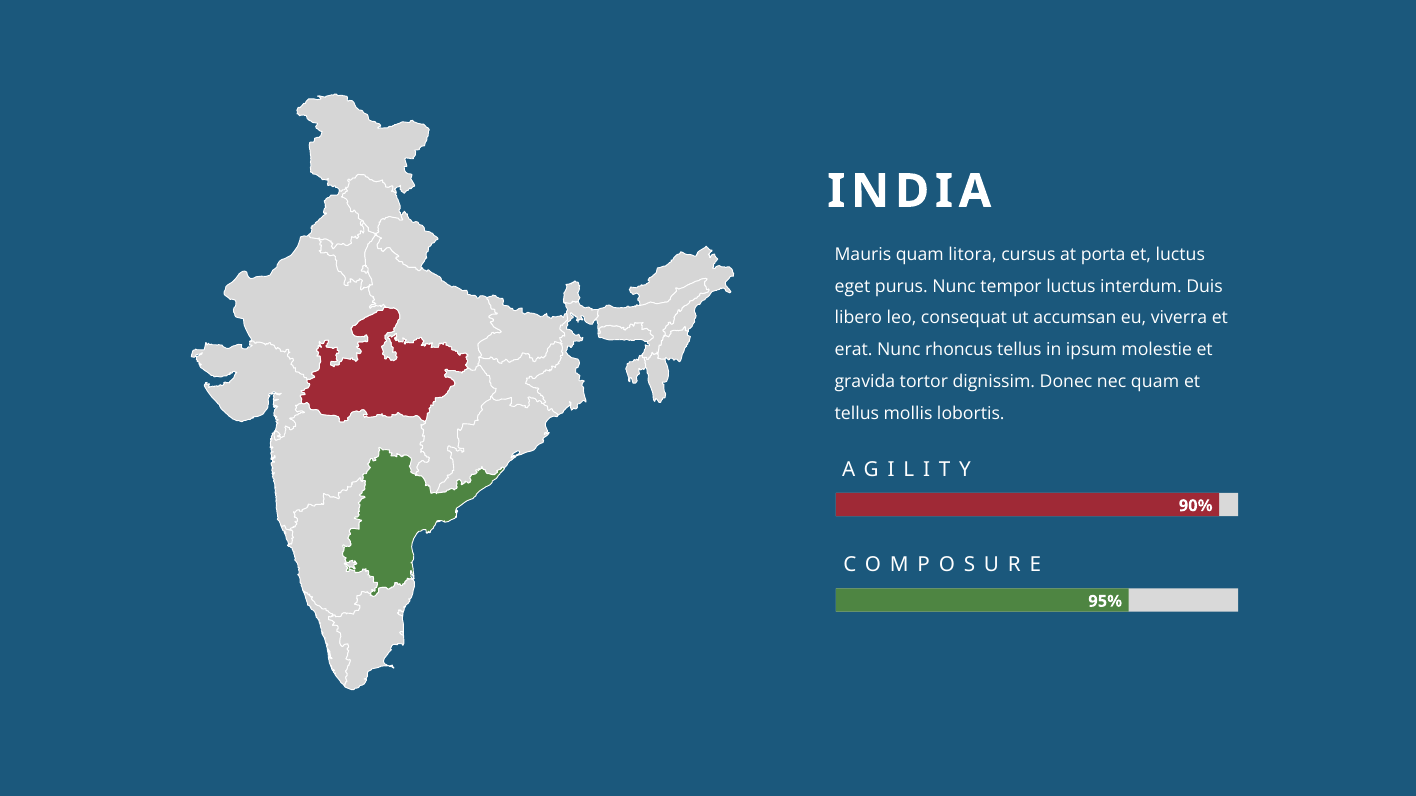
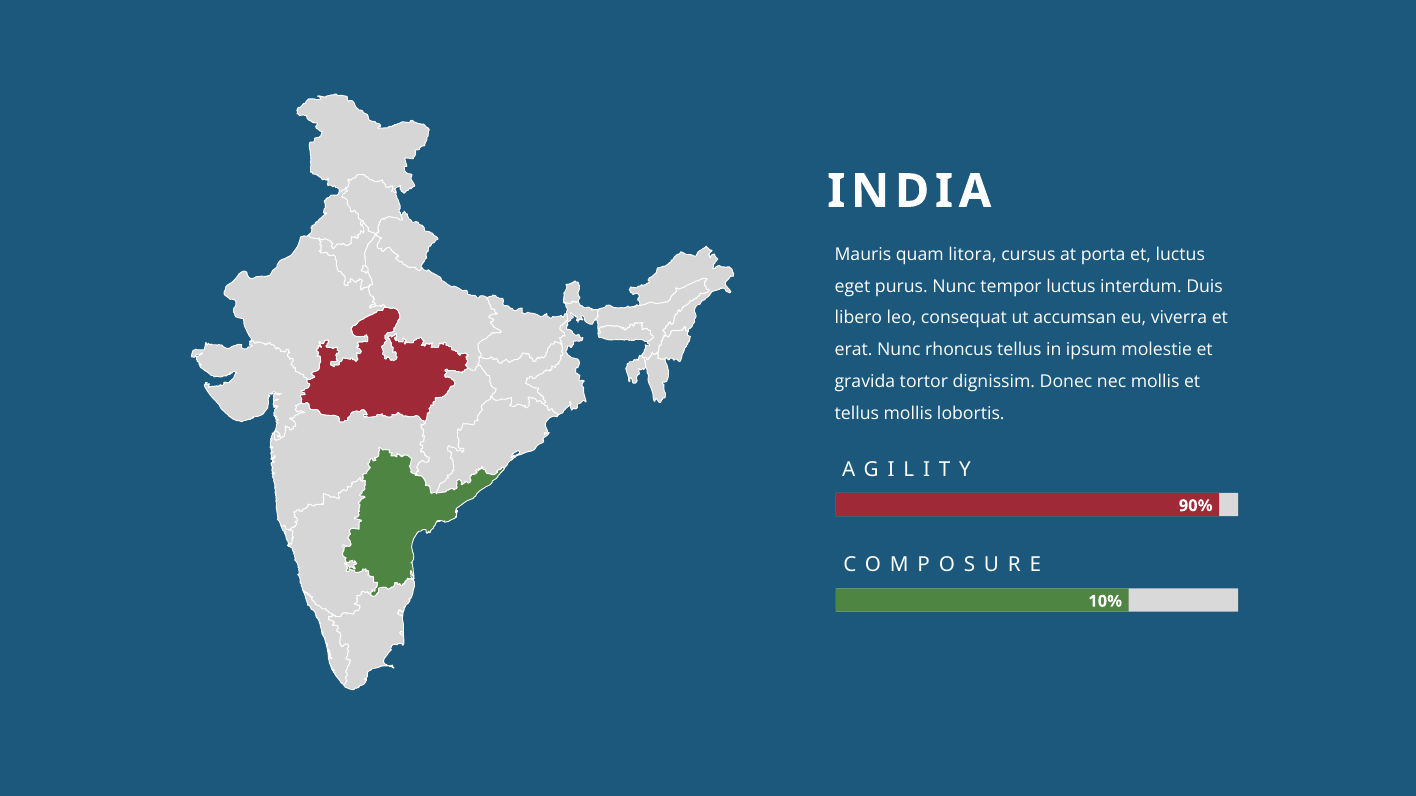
nec quam: quam -> mollis
95%: 95% -> 10%
